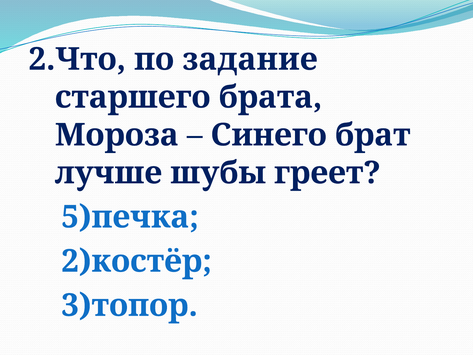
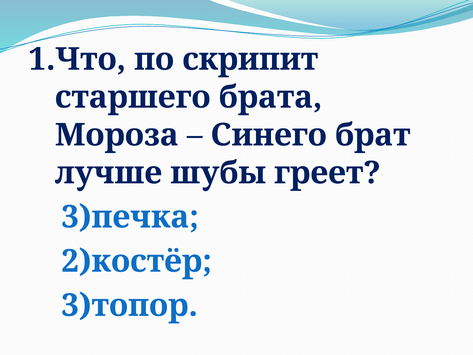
2.Что: 2.Что -> 1.Что
задание: задание -> скрипит
5)печка: 5)печка -> 3)печка
